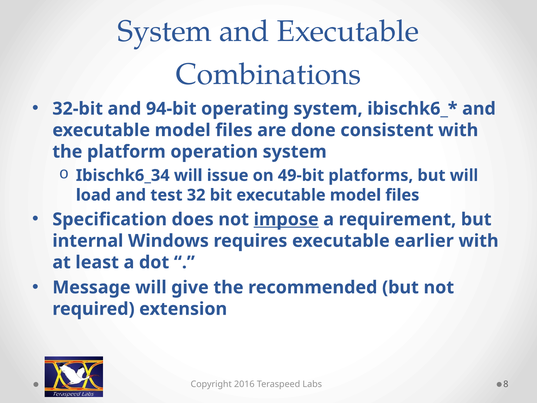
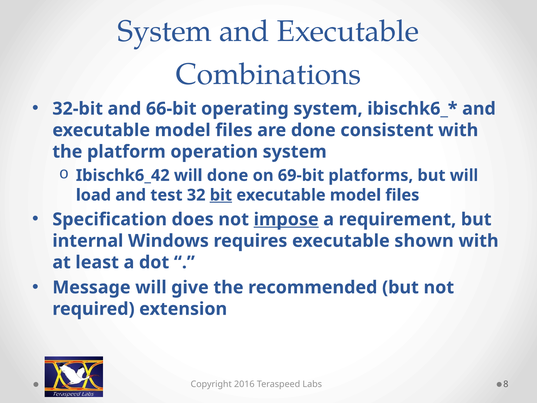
94-bit: 94-bit -> 66-bit
Ibischk6_34: Ibischk6_34 -> Ibischk6_42
will issue: issue -> done
49-bit: 49-bit -> 69-bit
bit underline: none -> present
earlier: earlier -> shown
